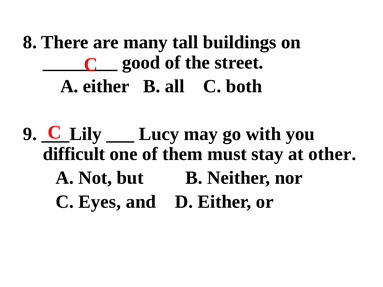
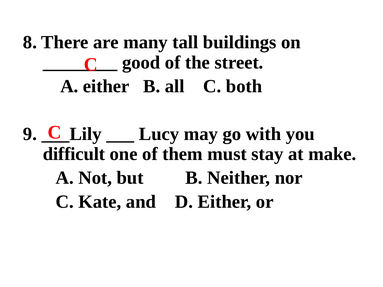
other: other -> make
Eyes: Eyes -> Kate
